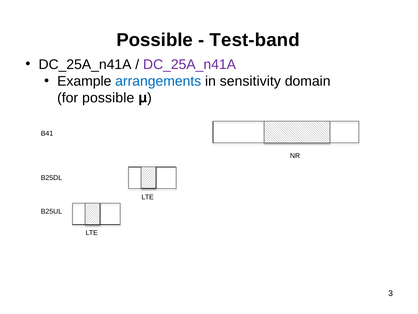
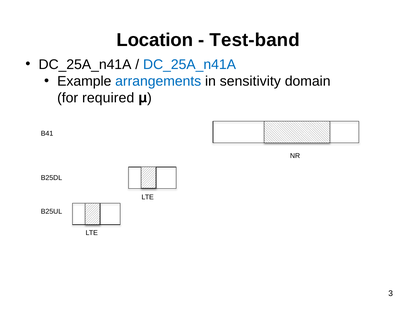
Possible at (155, 40): Possible -> Location
DC_25A_n41A at (189, 64) colour: purple -> blue
for possible: possible -> required
